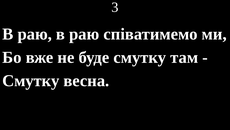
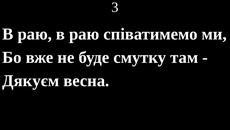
Смутку at (31, 80): Смутку -> Дякуєм
